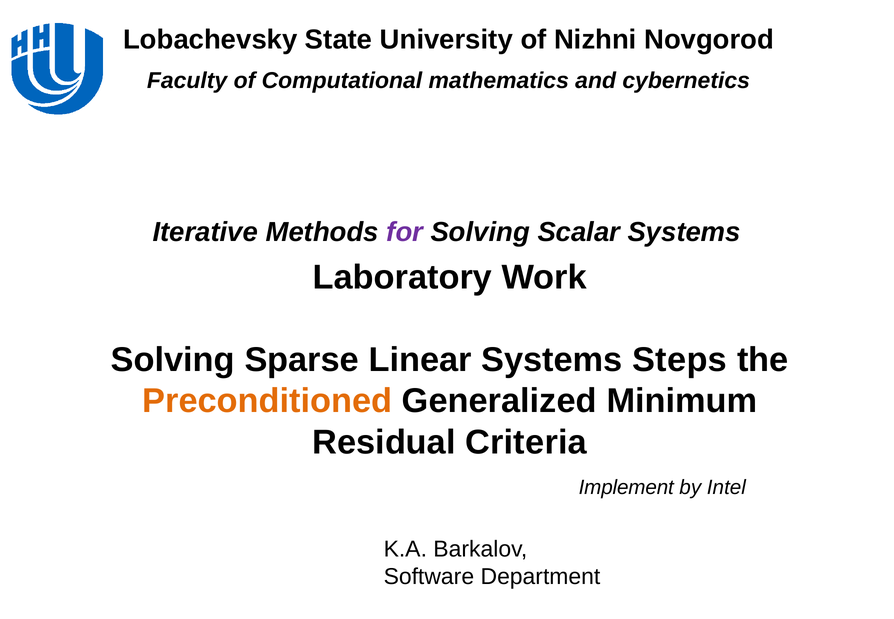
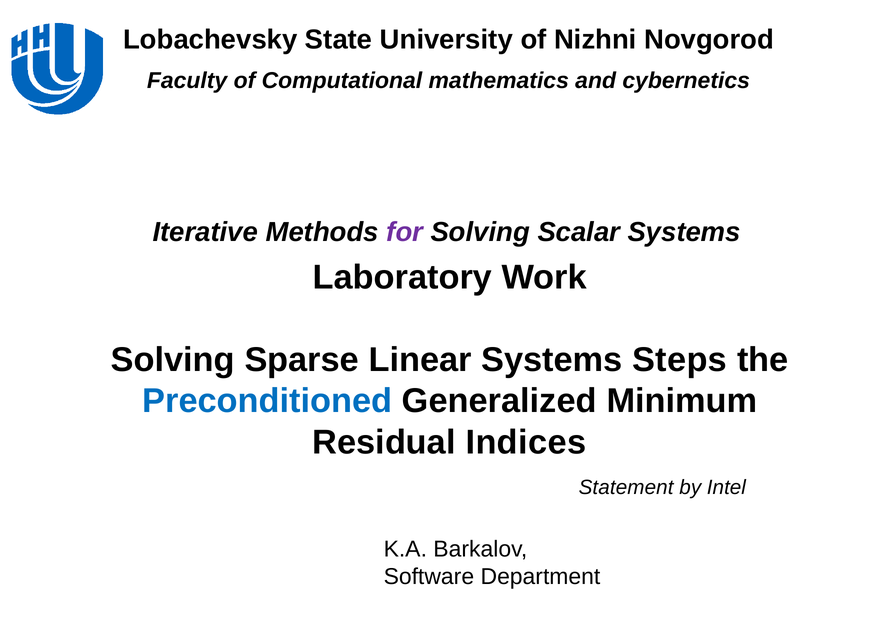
Preconditioned colour: orange -> blue
Criteria: Criteria -> Indices
Implement: Implement -> Statement
